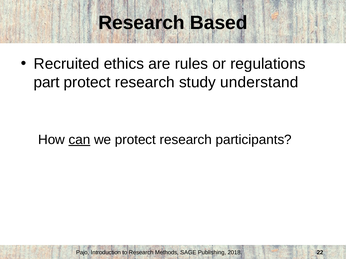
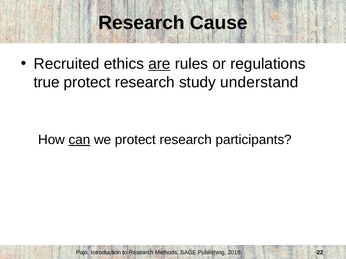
Based: Based -> Cause
are underline: none -> present
part: part -> true
